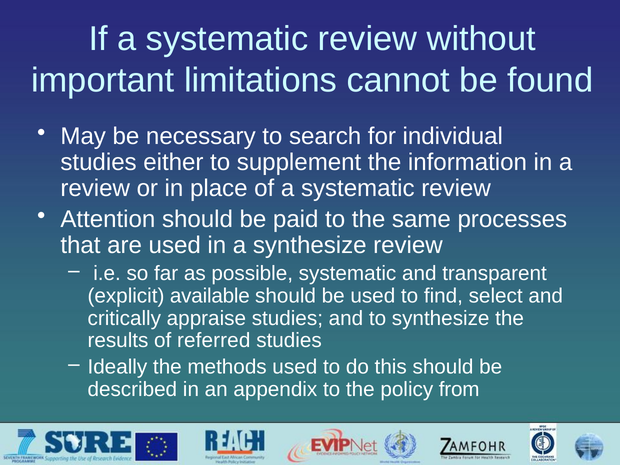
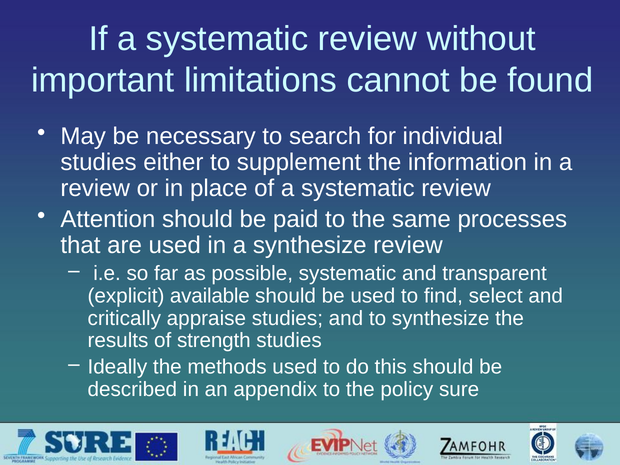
referred: referred -> strength
from: from -> sure
